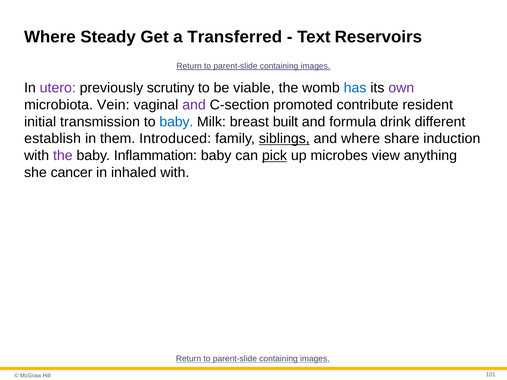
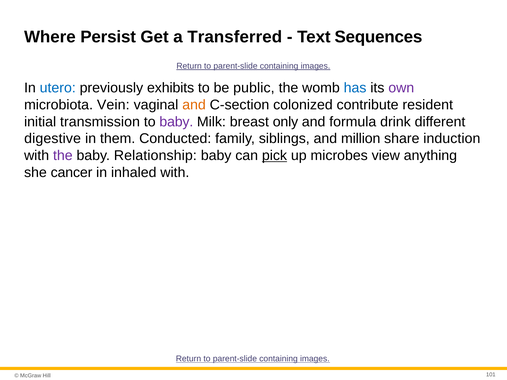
Steady: Steady -> Persist
Reservoirs: Reservoirs -> Sequences
utero colour: purple -> blue
scrutiny: scrutiny -> exhibits
viable: viable -> public
and at (194, 105) colour: purple -> orange
promoted: promoted -> colonized
baby at (176, 122) colour: blue -> purple
built: built -> only
establish: establish -> digestive
Introduced: Introduced -> Conducted
siblings underline: present -> none
and where: where -> million
Inflammation: Inflammation -> Relationship
